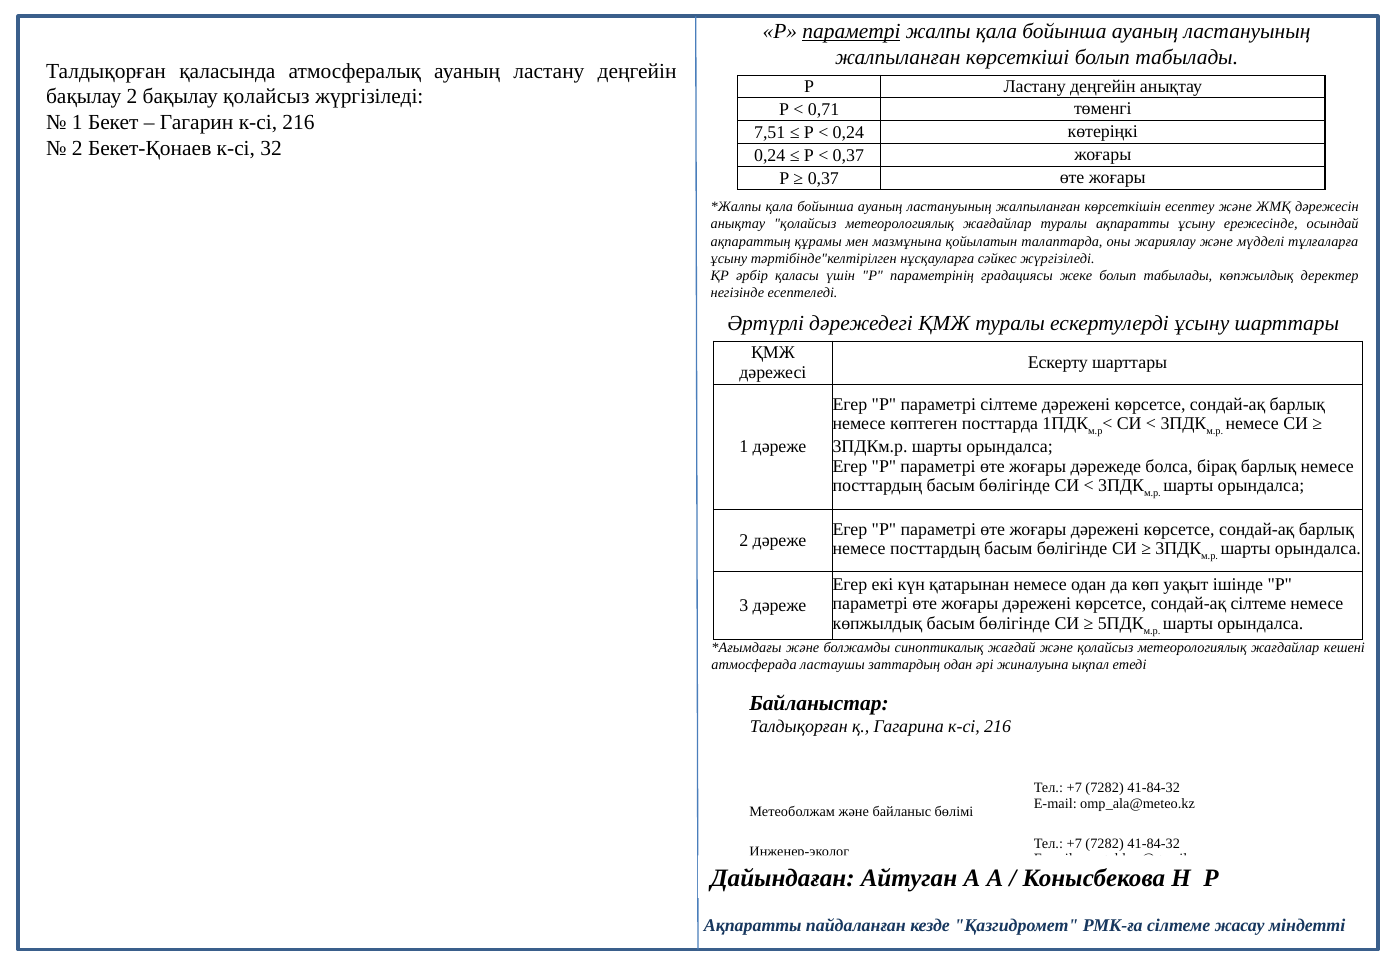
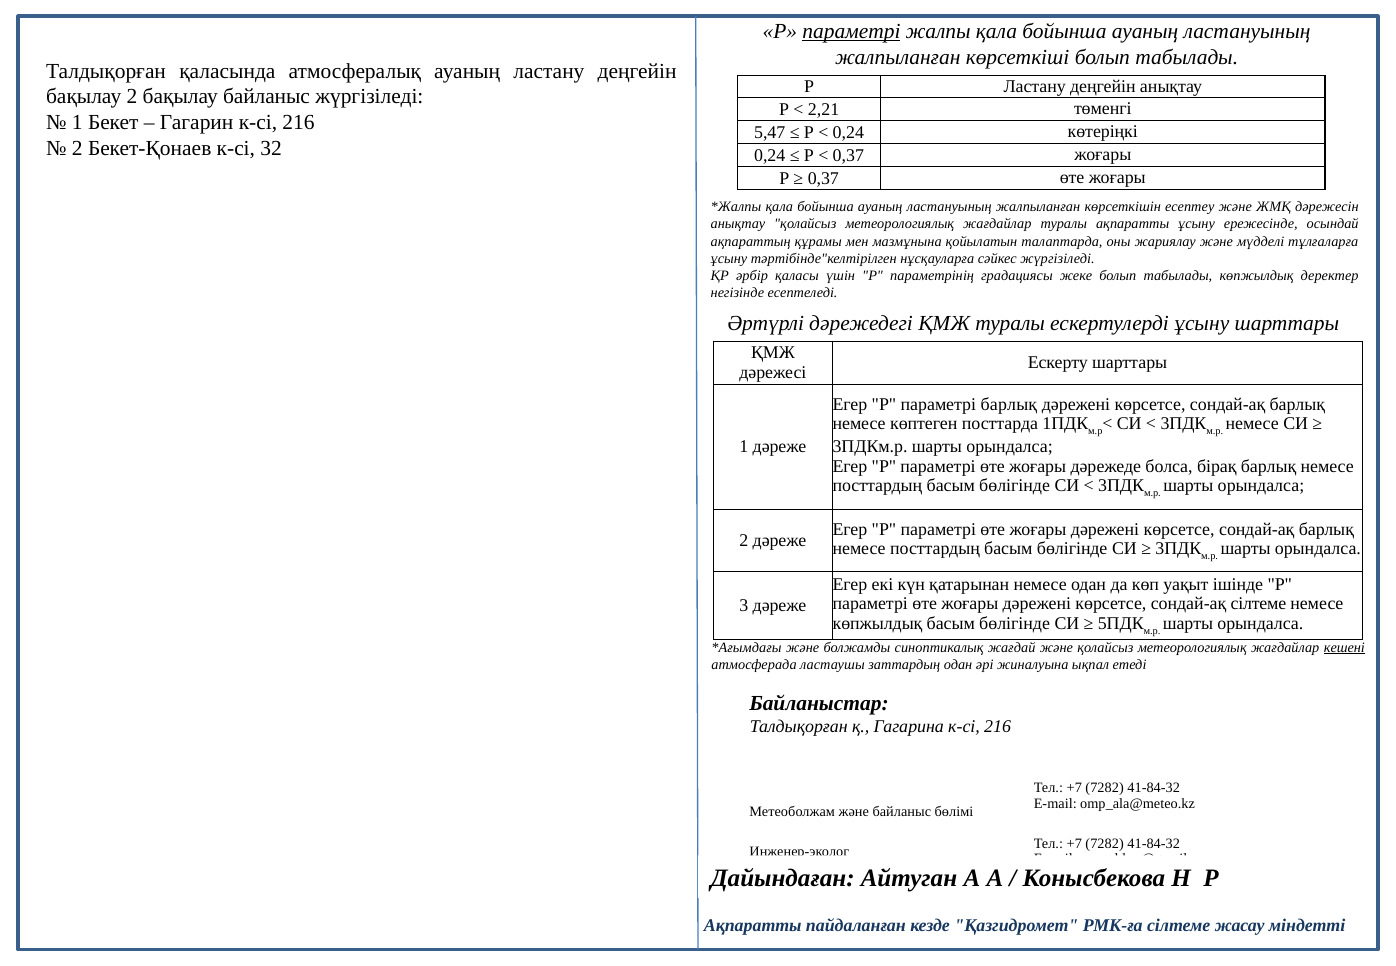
бақылау қолайсыз: қолайсыз -> байланыс
0,71: 0,71 -> 2,21
7,51: 7,51 -> 5,47
параметрі сілтеме: сілтеме -> барлық
кешені underline: none -> present
